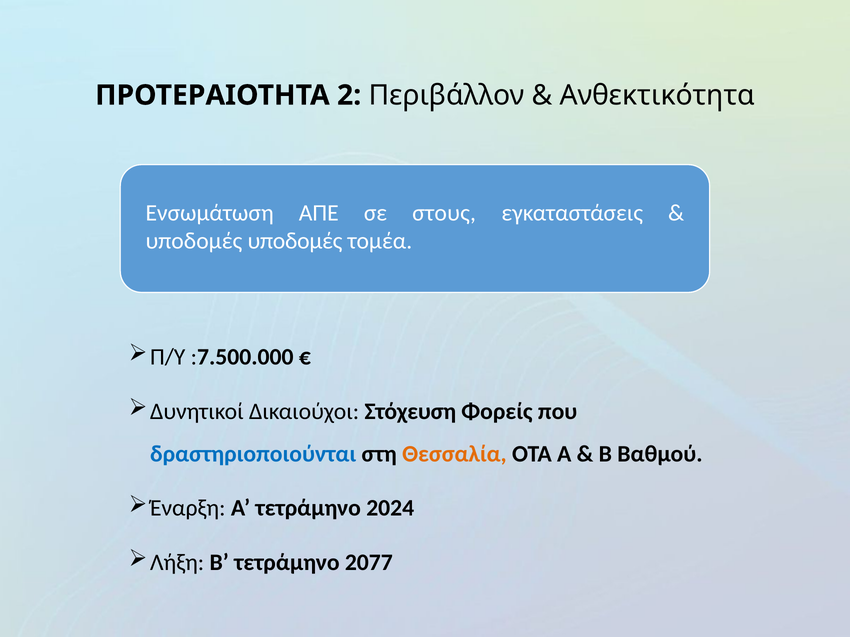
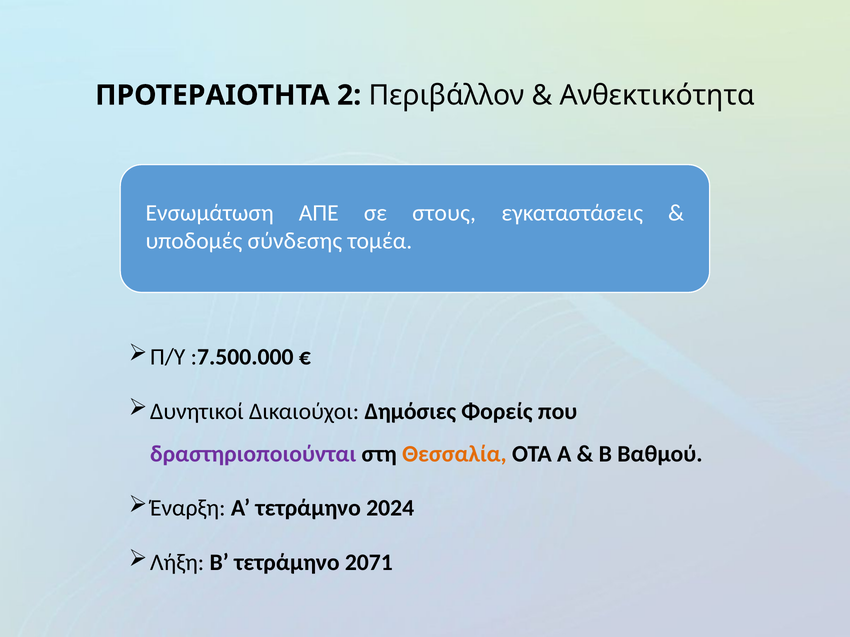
υποδομές υποδομές: υποδομές -> σύνδεσης
Στόχευση: Στόχευση -> Δημόσιες
δραστηριοποιούνται colour: blue -> purple
2077: 2077 -> 2071
